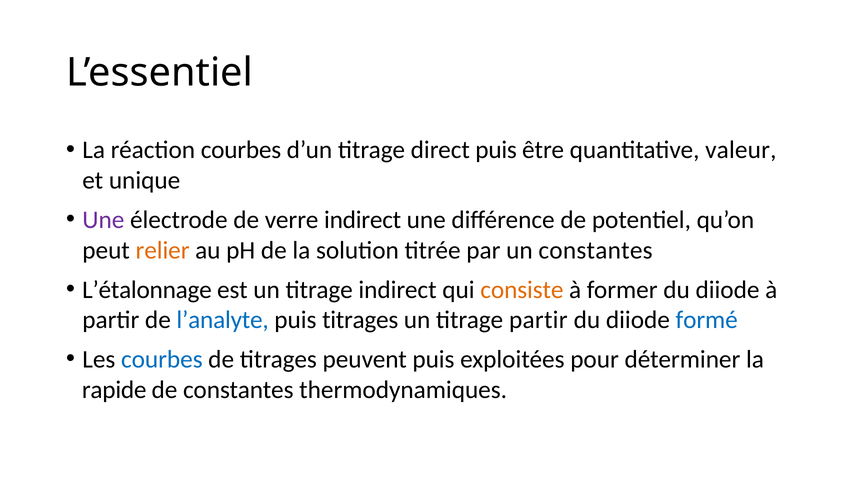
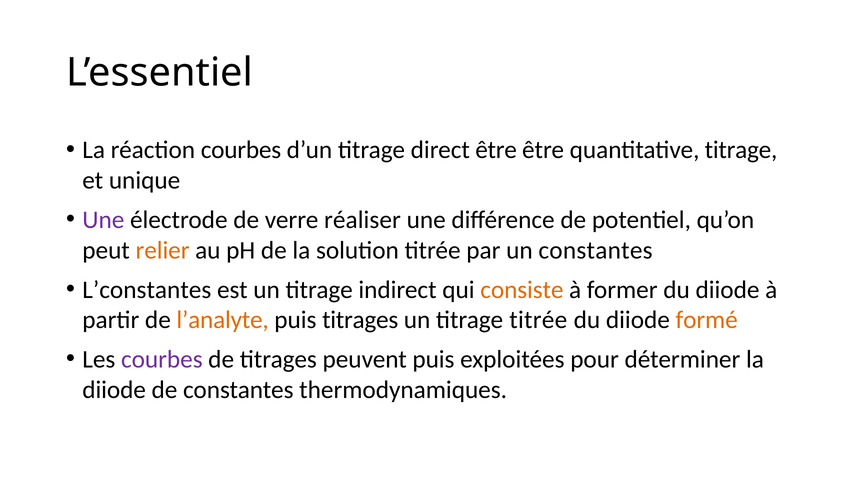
direct puis: puis -> être
quantitative valeur: valeur -> titrage
verre indirect: indirect -> réaliser
L’étalonnage: L’étalonnage -> L’constantes
l’analyte colour: blue -> orange
titrage partir: partir -> titrée
formé colour: blue -> orange
courbes at (162, 359) colour: blue -> purple
rapide at (114, 390): rapide -> diiode
